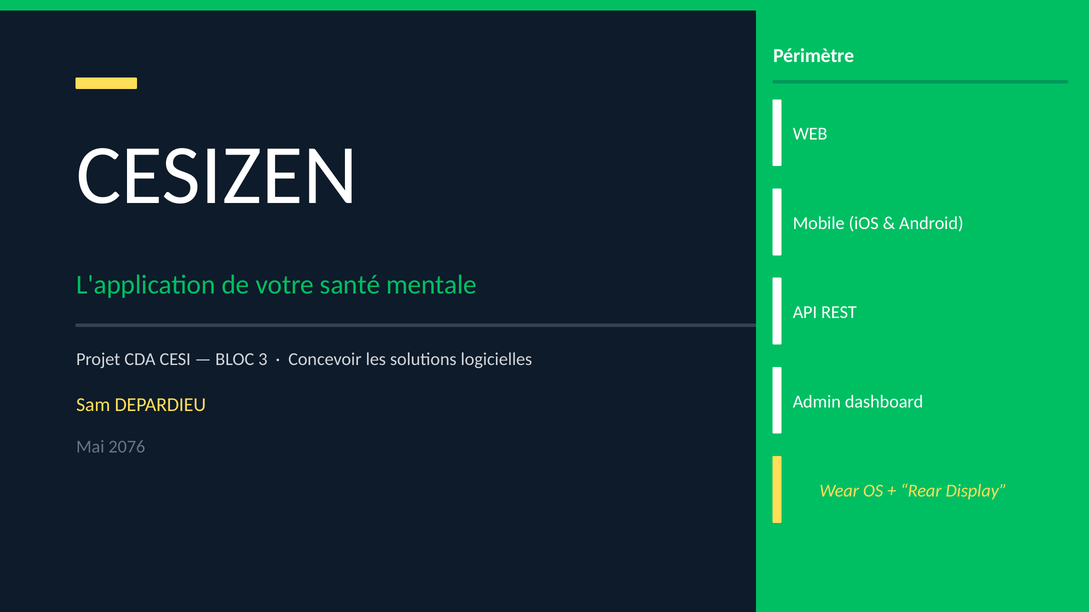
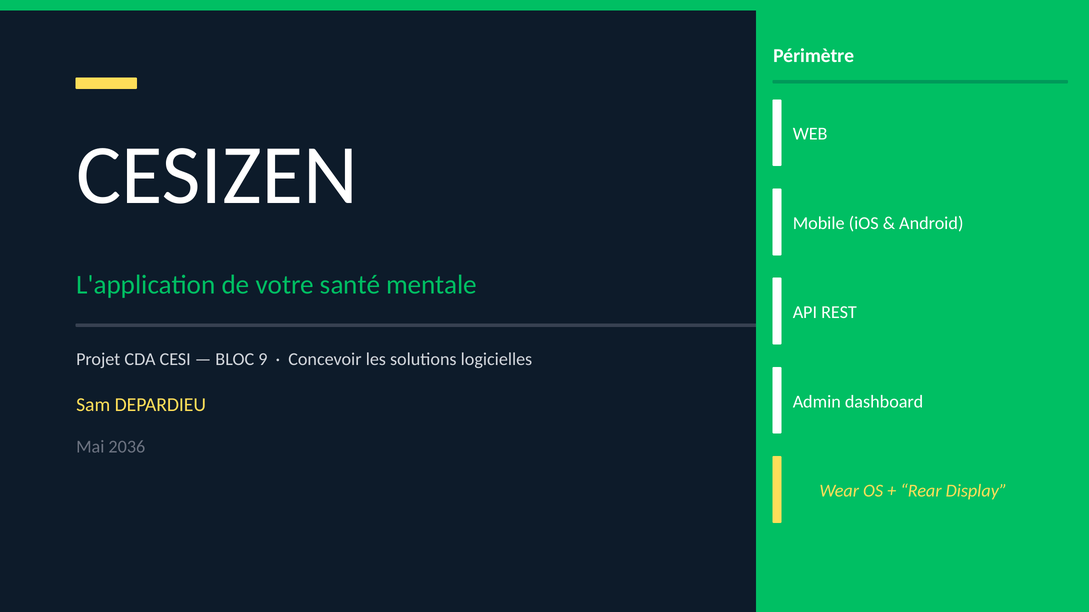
3: 3 -> 9
2076: 2076 -> 2036
